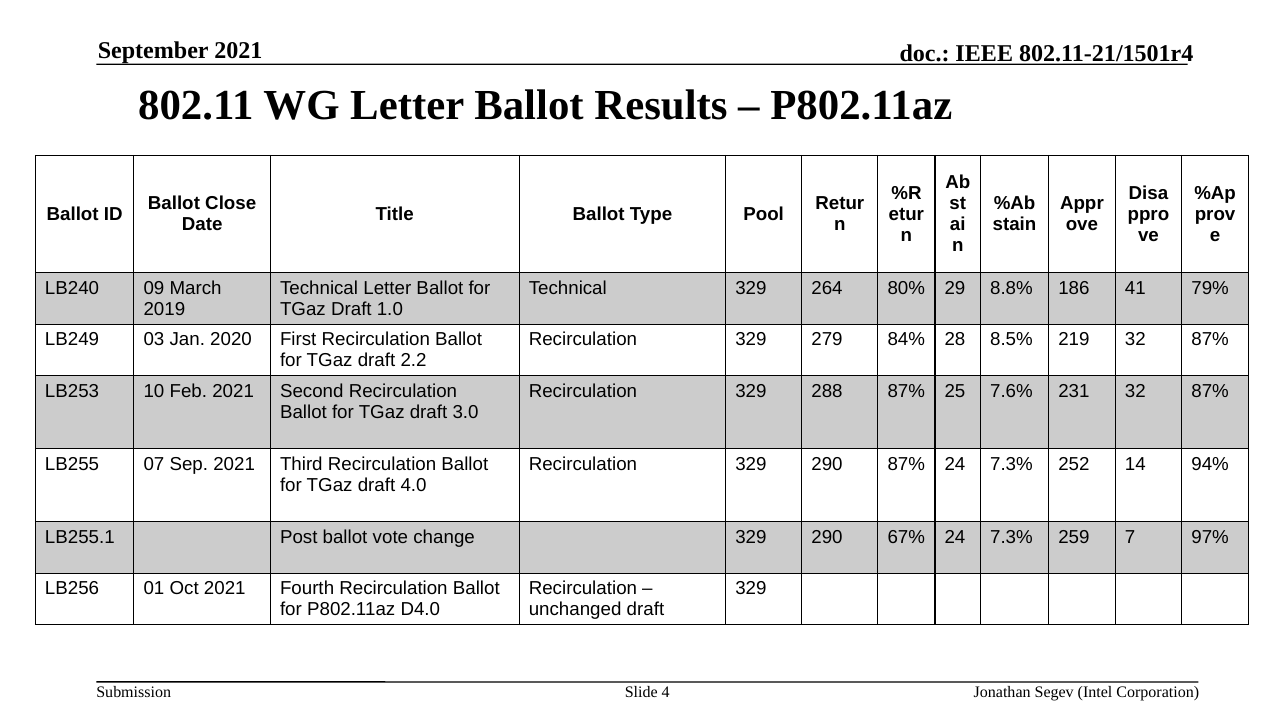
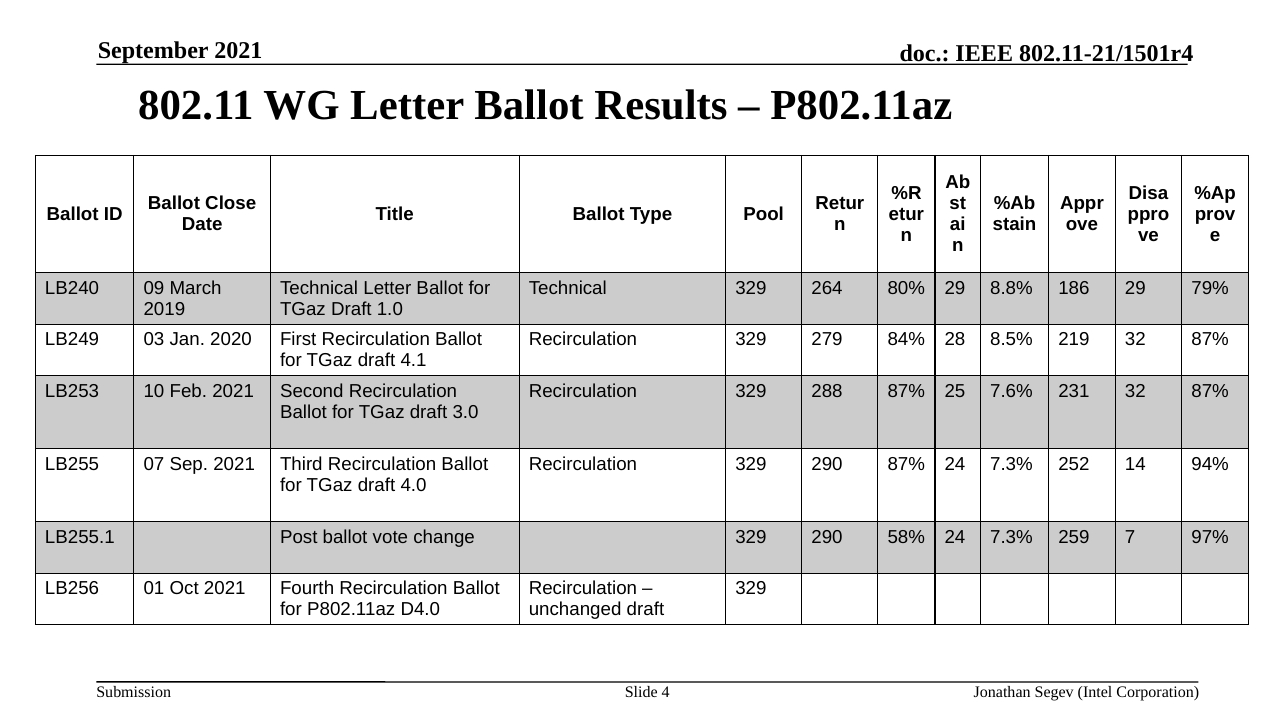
186 41: 41 -> 29
2.2: 2.2 -> 4.1
67%: 67% -> 58%
